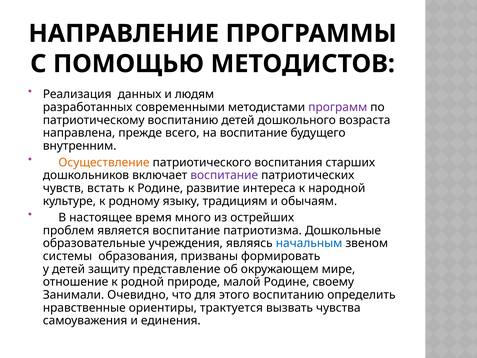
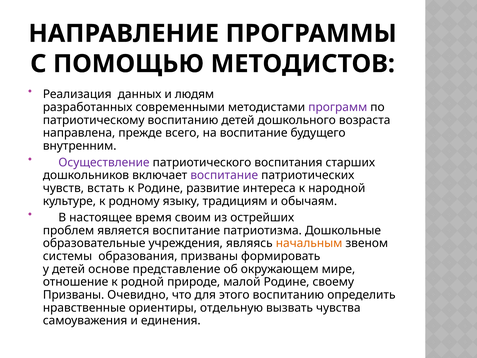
Осуществление colour: orange -> purple
много: много -> своим
начальным colour: blue -> orange
защиту: защиту -> основе
Занимали at (74, 295): Занимали -> Призваны
трактуется: трактуется -> отдельную
